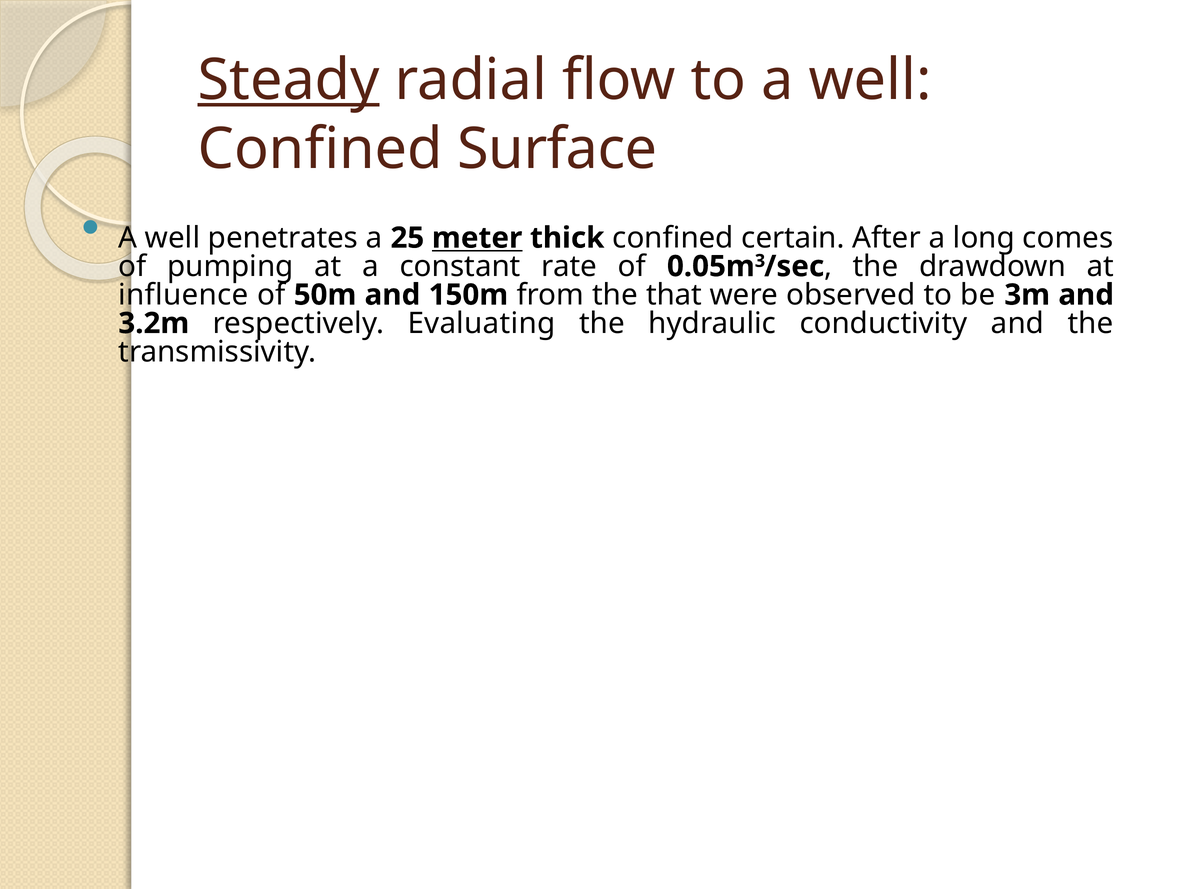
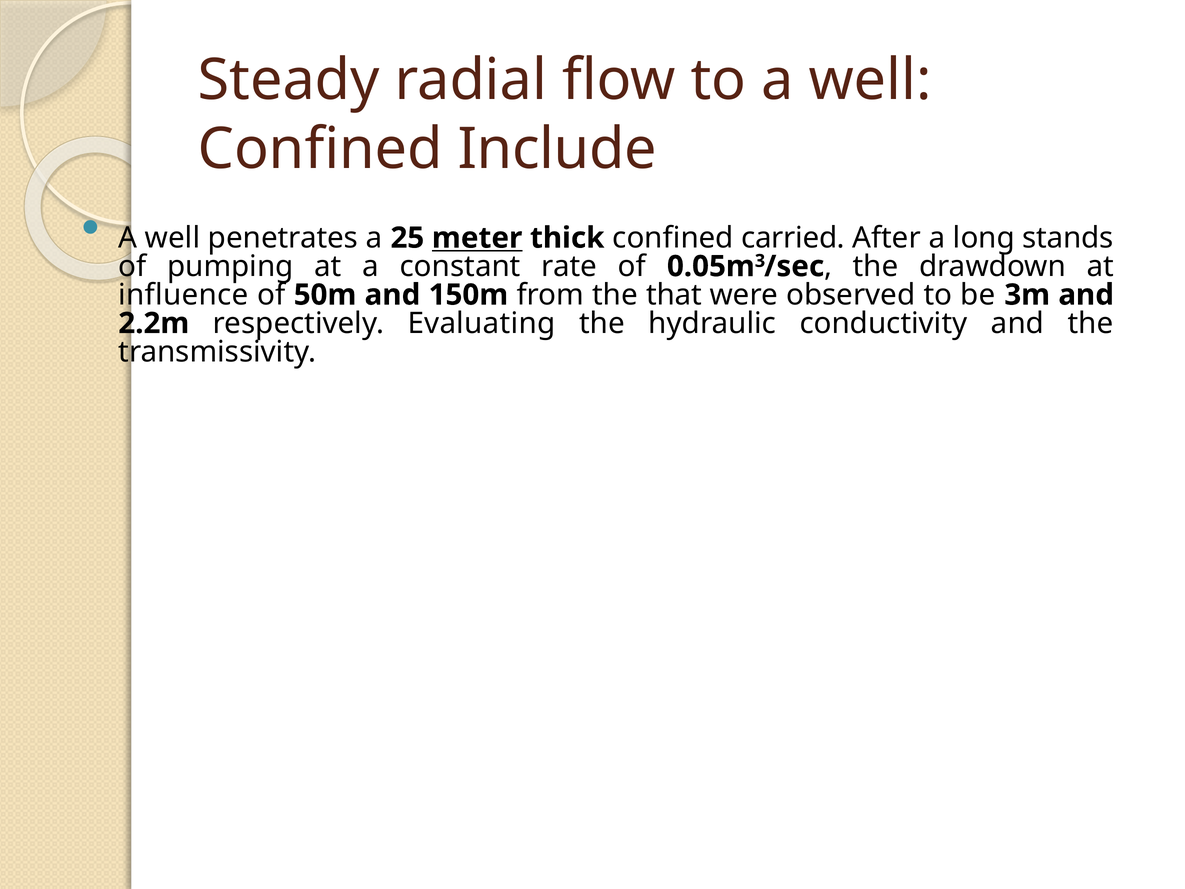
Steady underline: present -> none
Surface: Surface -> Include
certain: certain -> carried
comes: comes -> stands
3.2m: 3.2m -> 2.2m
